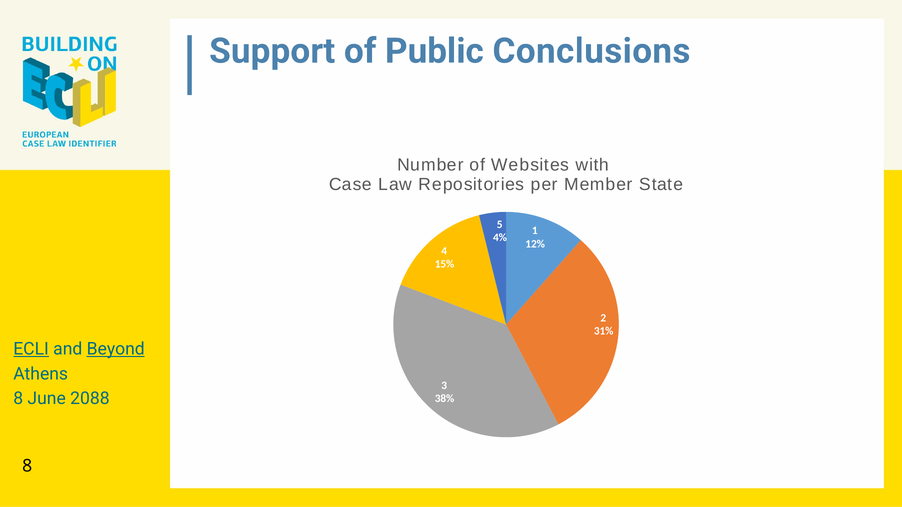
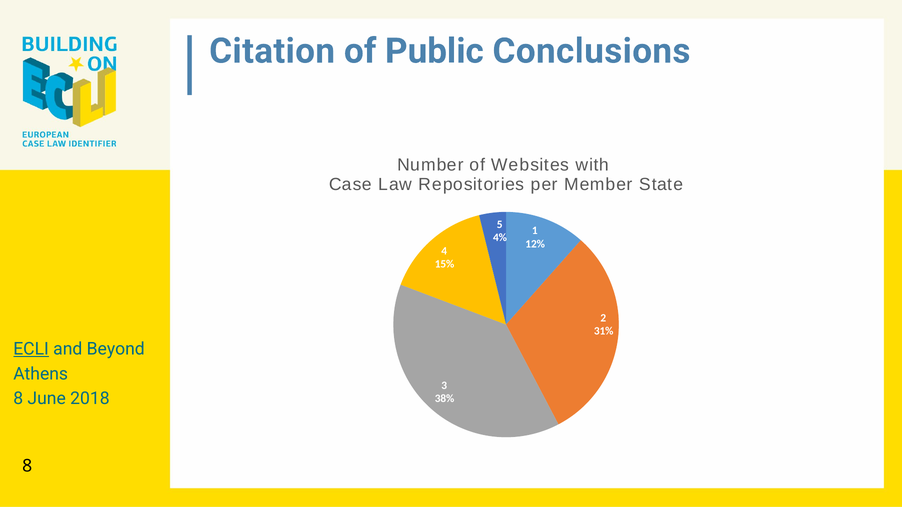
Support: Support -> Citation
Beyond underline: present -> none
2088: 2088 -> 2018
